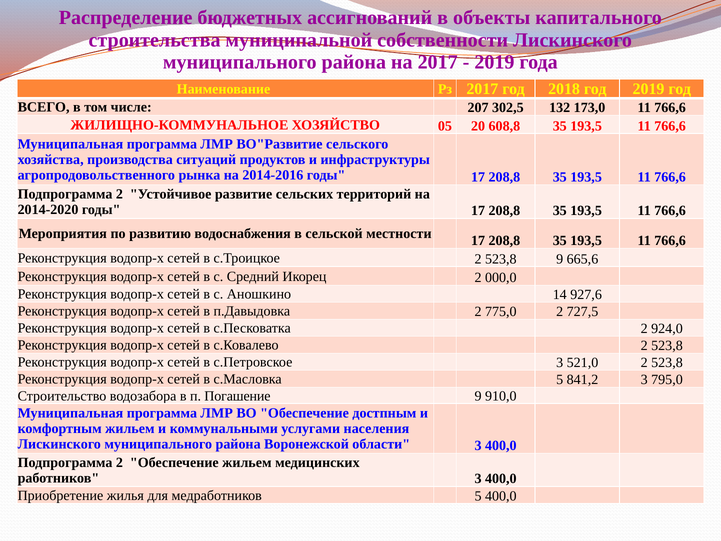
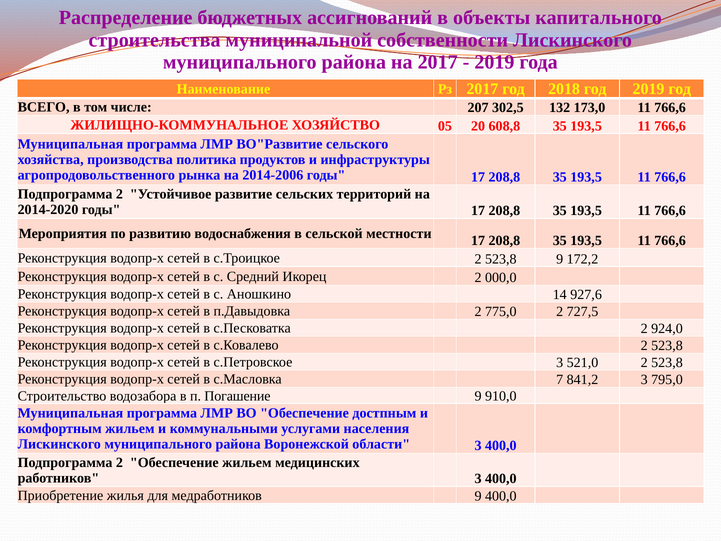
ситуаций: ситуаций -> политика
2014-2016: 2014-2016 -> 2014-2006
665,6: 665,6 -> 172,2
с.Масловка 5: 5 -> 7
медработников 5: 5 -> 9
